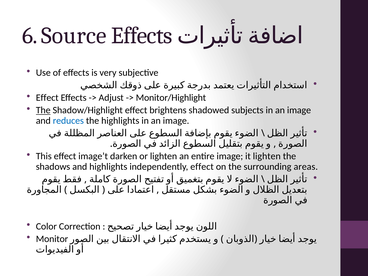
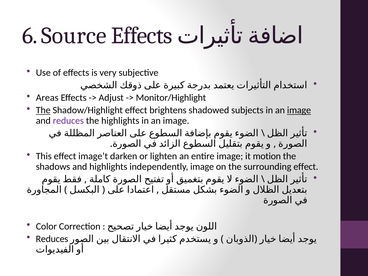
Effect at (47, 98): Effect -> Areas
image at (299, 110) underline: none -> present
reduces at (68, 121) colour: blue -> purple
it lighten: lighten -> motion
independently effect: effect -> image
surrounding areas: areas -> effect
Monitor at (52, 239): Monitor -> Reduces
